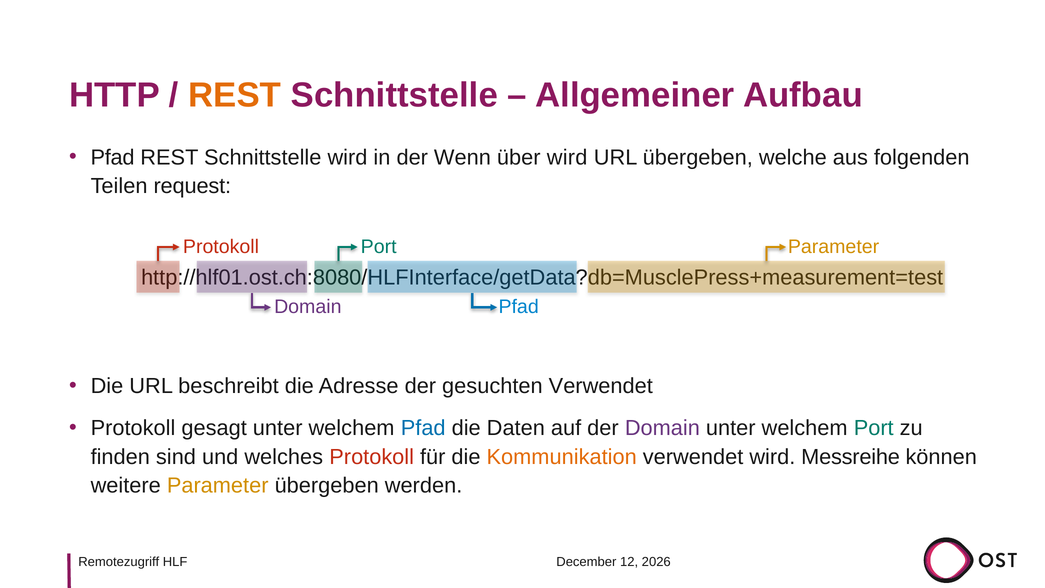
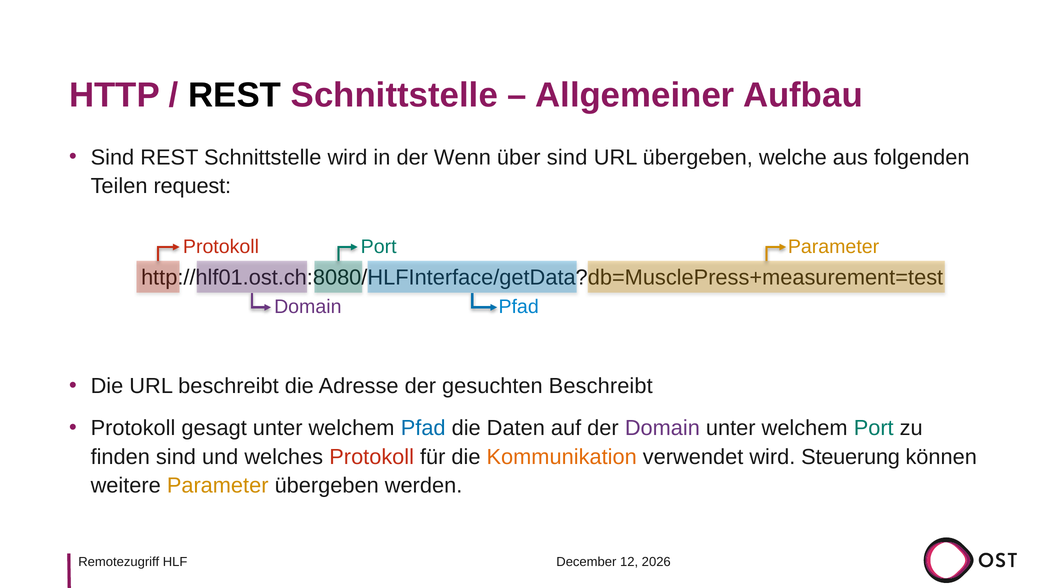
REST at (235, 95) colour: orange -> black
Pfad at (113, 157): Pfad -> Sind
über wird: wird -> sind
gesuchten Verwendet: Verwendet -> Beschreibt
Messreihe: Messreihe -> Steuerung
